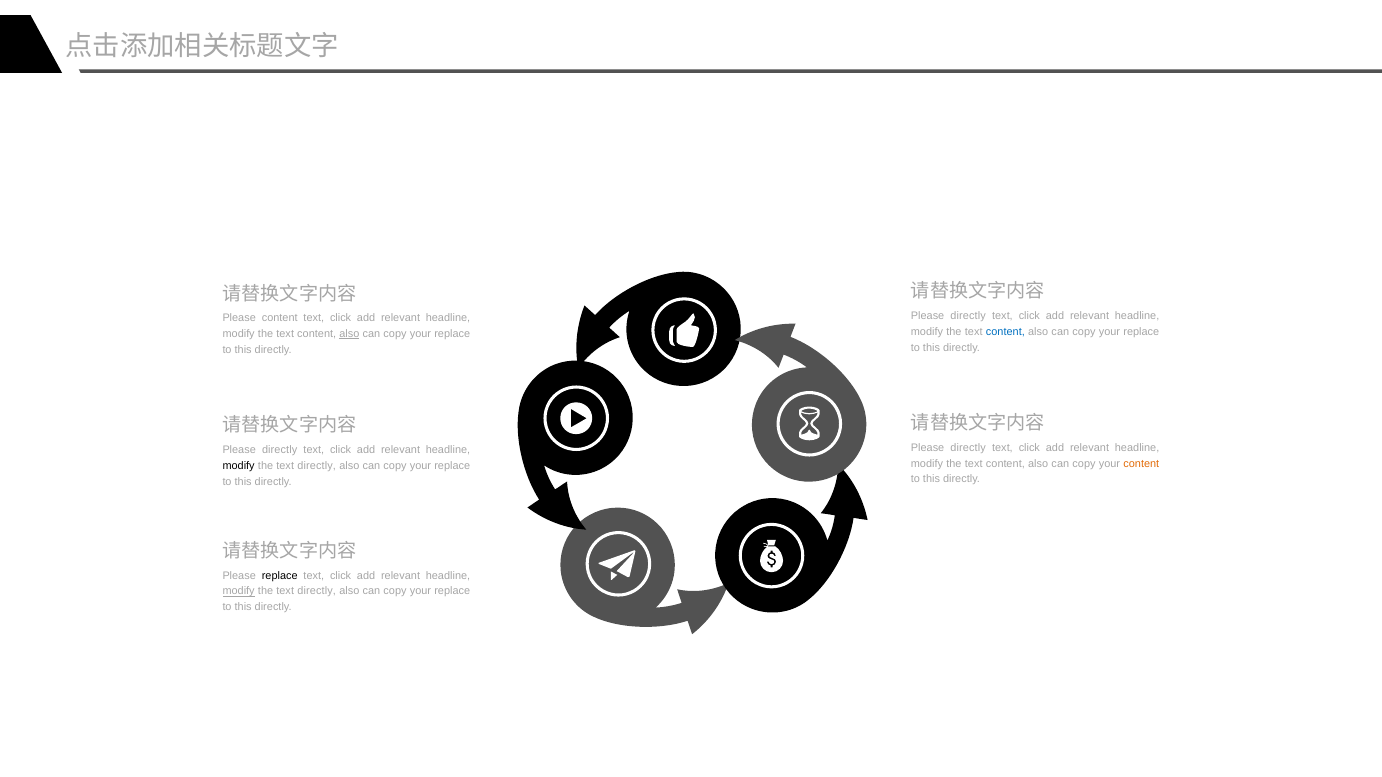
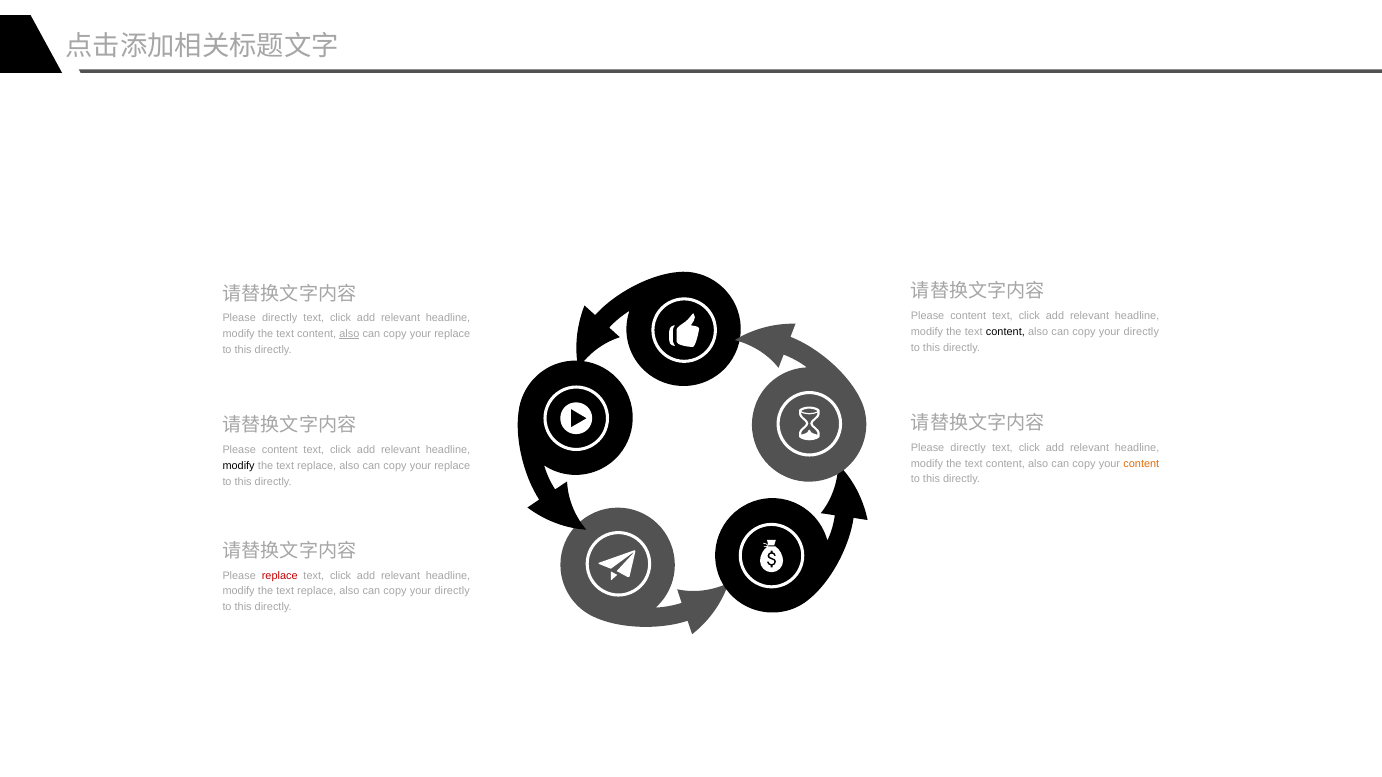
directly at (968, 316): directly -> content
content at (280, 318): content -> directly
content at (1005, 332) colour: blue -> black
replace at (1141, 332): replace -> directly
directly at (280, 450): directly -> content
directly at (317, 466): directly -> replace
replace at (280, 576) colour: black -> red
modify at (239, 591) underline: present -> none
directly at (317, 591): directly -> replace
replace at (452, 591): replace -> directly
